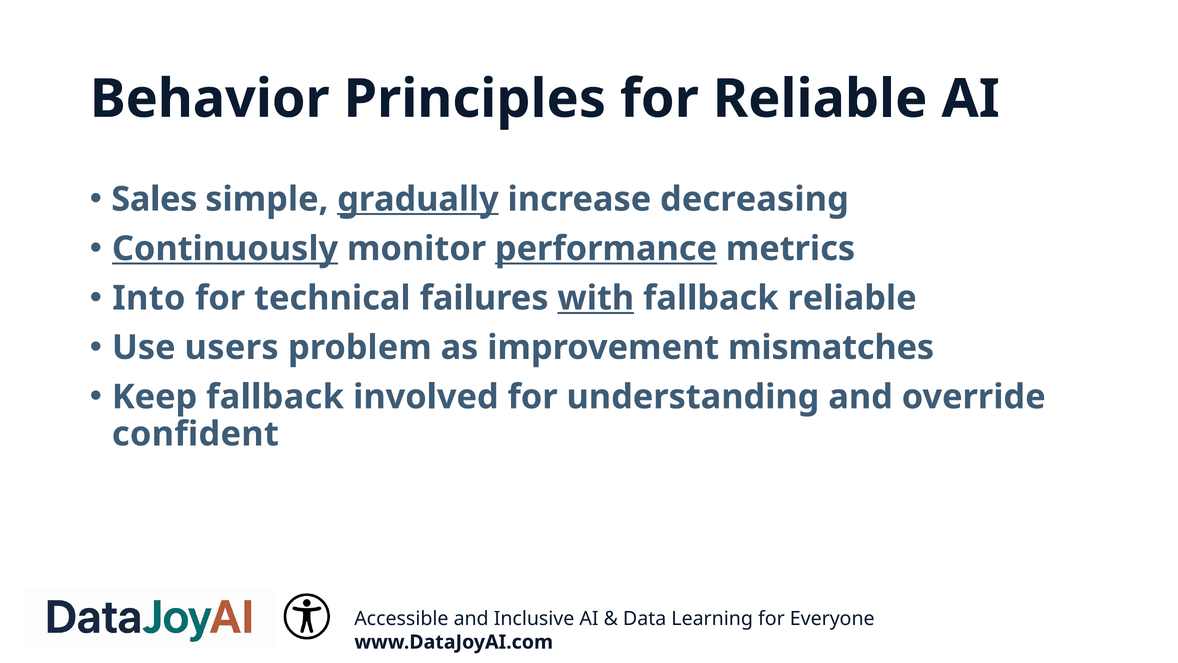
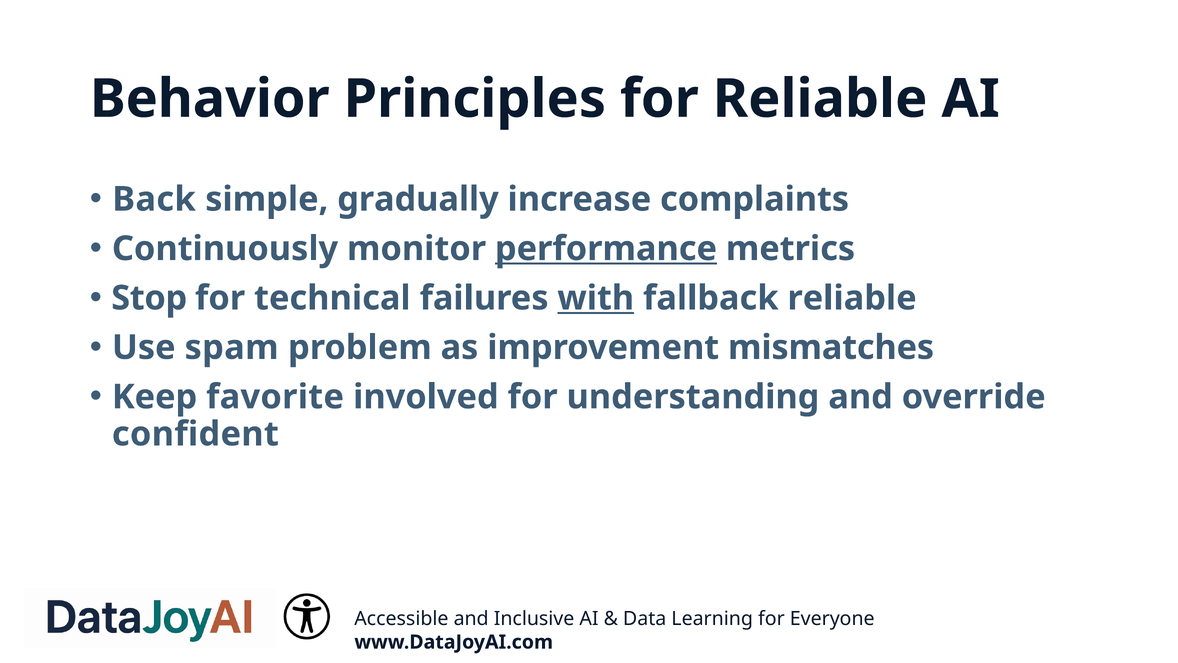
Sales: Sales -> Back
gradually underline: present -> none
decreasing: decreasing -> complaints
Continuously underline: present -> none
Into: Into -> Stop
users: users -> spam
Keep fallback: fallback -> favorite
